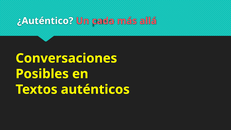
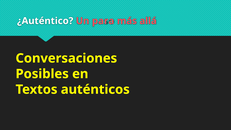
cada: cada -> para
